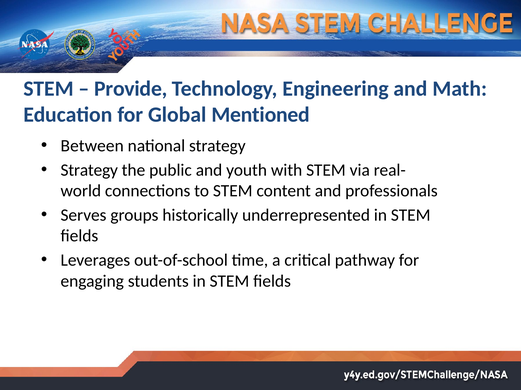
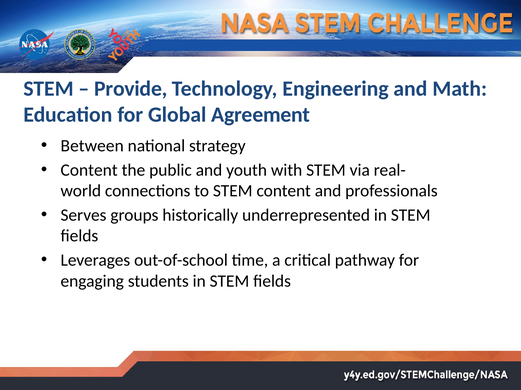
Mentioned: Mentioned -> Agreement
Strategy at (89, 170): Strategy -> Content
